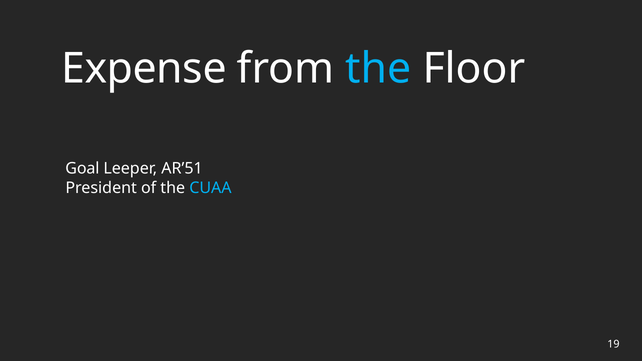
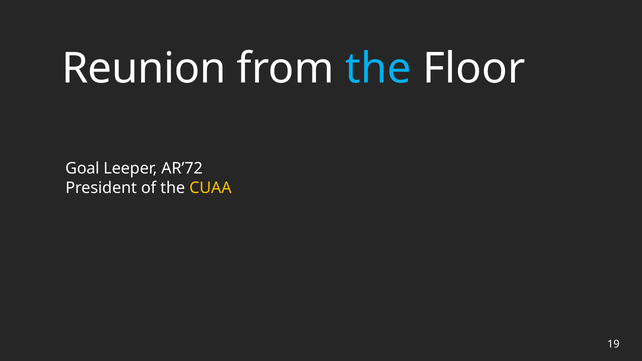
Expense: Expense -> Reunion
AR’51: AR’51 -> AR’72
CUAA colour: light blue -> yellow
